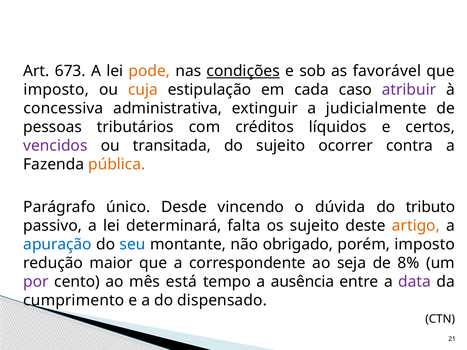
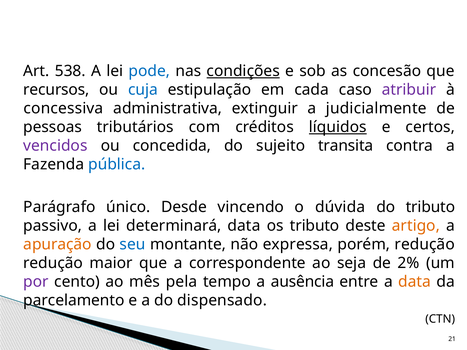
673: 673 -> 538
pode colour: orange -> blue
favorável: favorável -> concesão
imposto at (56, 90): imposto -> recursos
cuja colour: orange -> blue
líquidos underline: none -> present
transitada: transitada -> concedida
ocorrer: ocorrer -> transita
pública colour: orange -> blue
determinará falta: falta -> data
os sujeito: sujeito -> tributo
apuração colour: blue -> orange
obrigado: obrigado -> expressa
porém imposto: imposto -> redução
8%: 8% -> 2%
está: está -> pela
data at (415, 282) colour: purple -> orange
cumprimento: cumprimento -> parcelamento
